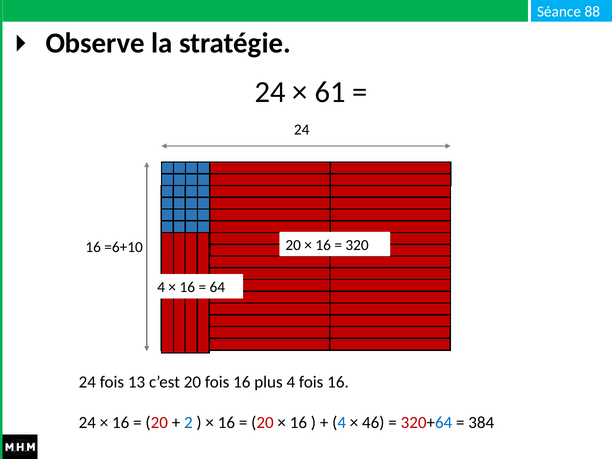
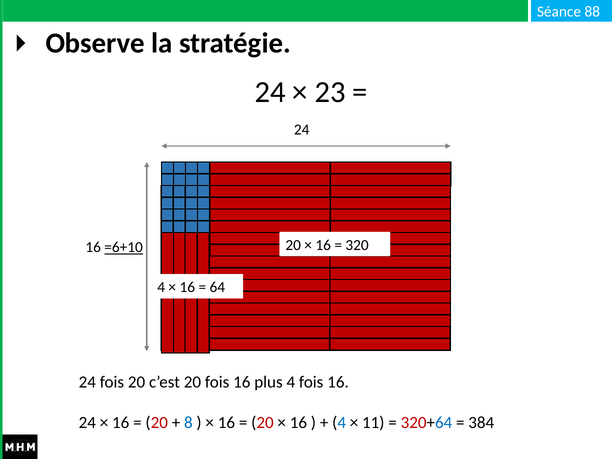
61: 61 -> 23
=6+10 underline: none -> present
fois 13: 13 -> 20
2: 2 -> 8
46: 46 -> 11
